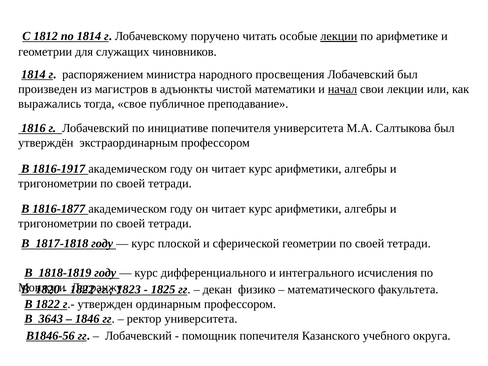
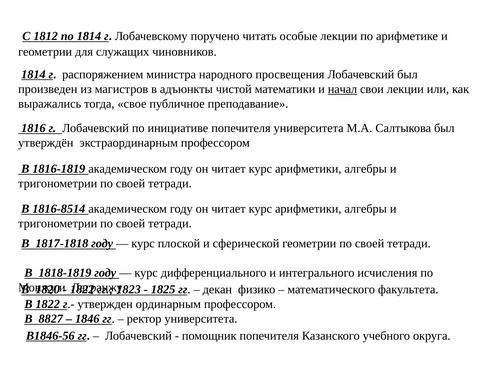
лекции at (339, 36) underline: present -> none
1816-1917: 1816-1917 -> 1816-1819
1816-1877: 1816-1877 -> 1816-8514
3643: 3643 -> 8827
